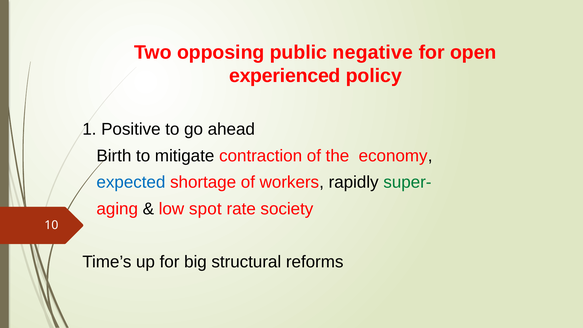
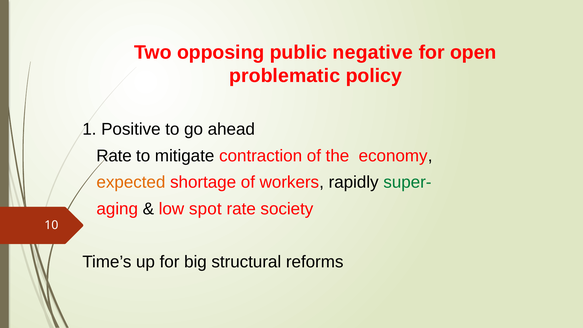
experienced: experienced -> problematic
Birth at (114, 156): Birth -> Rate
expected colour: blue -> orange
